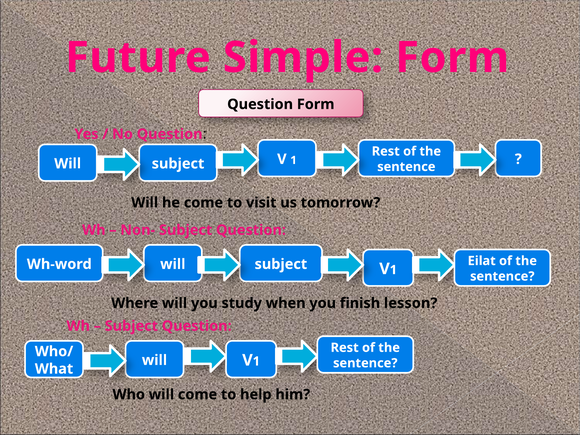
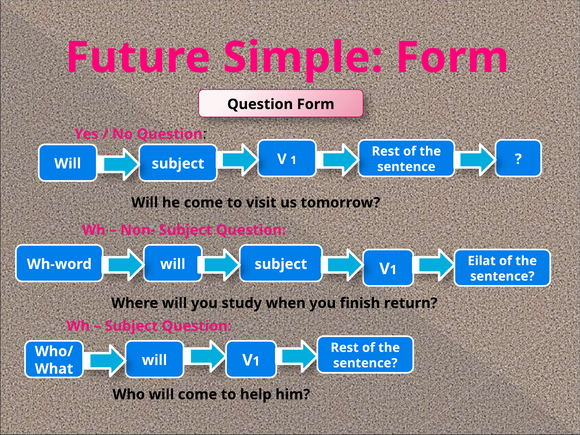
lesson: lesson -> return
